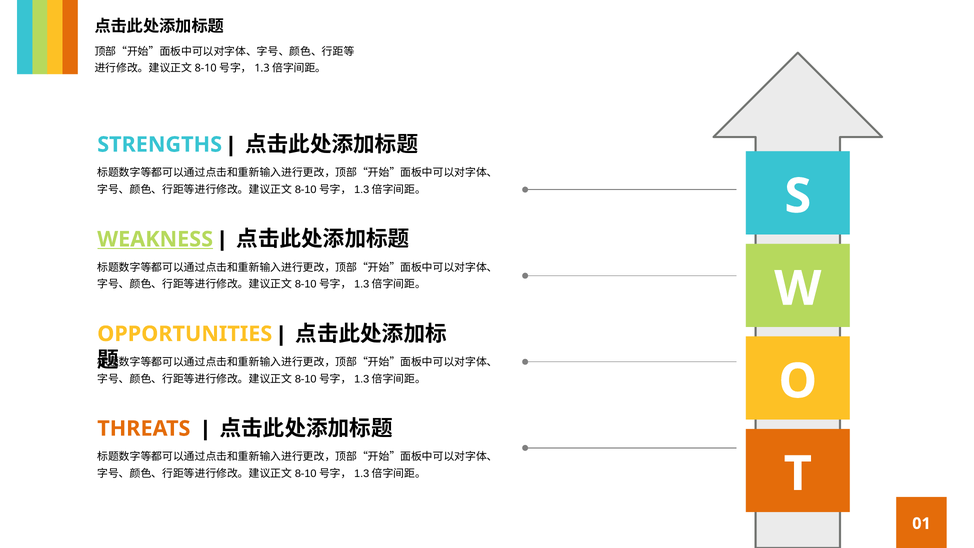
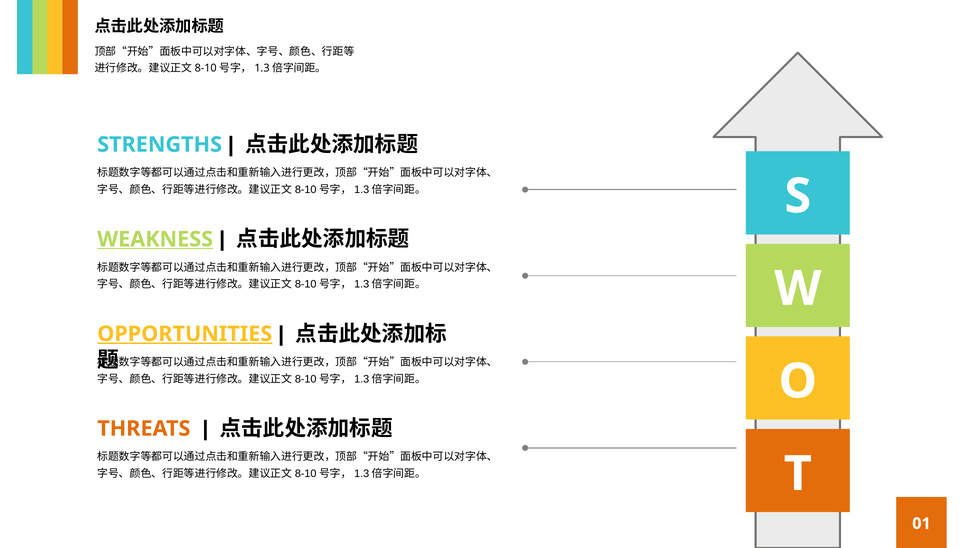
OPPORTUNITIES underline: none -> present
